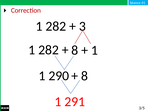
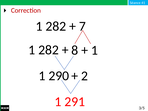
3: 3 -> 7
8 at (85, 76): 8 -> 2
